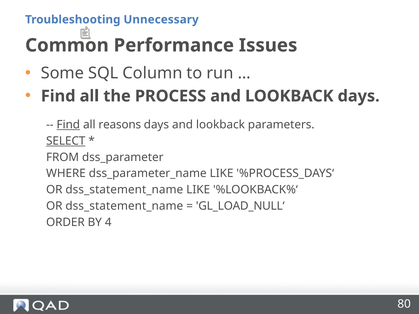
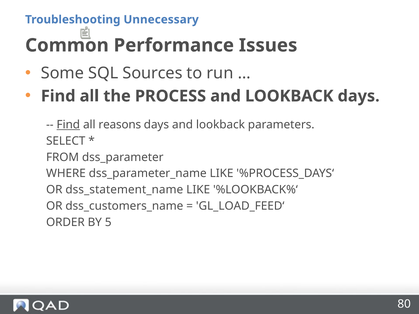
Column: Column -> Sources
SELECT underline: present -> none
dss_statement_name at (124, 206): dss_statement_name -> dss_customers_name
GL_LOAD_NULL‘: GL_LOAD_NULL‘ -> GL_LOAD_FEED‘
4: 4 -> 5
